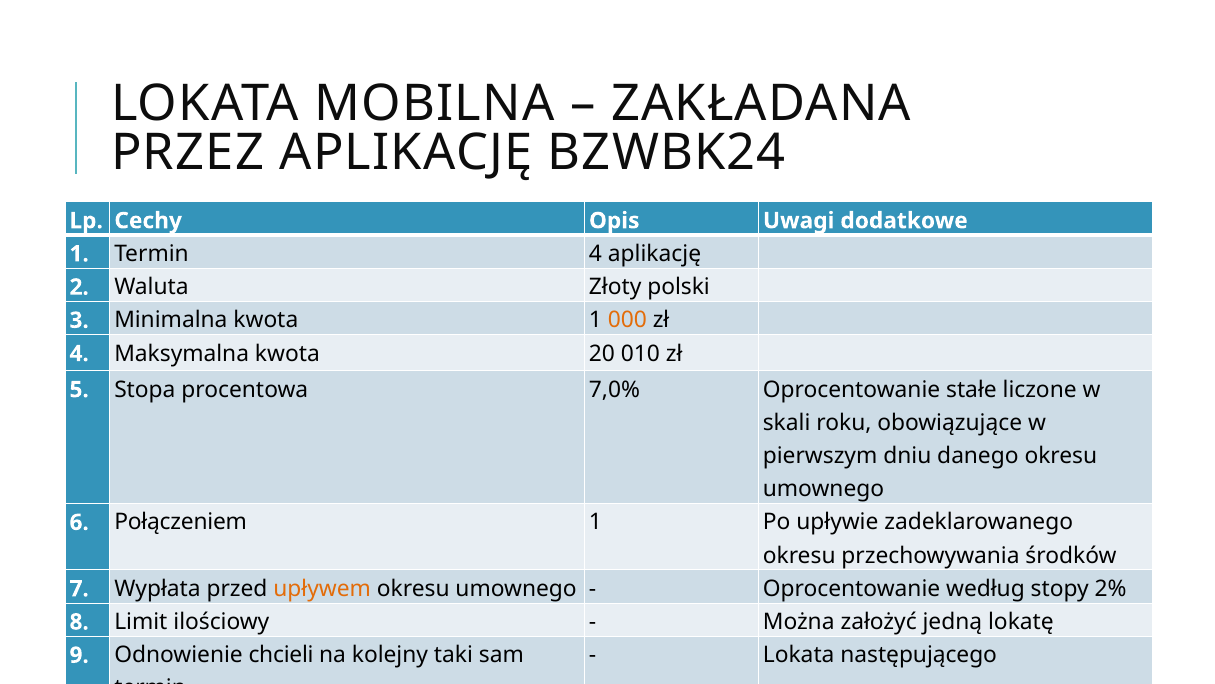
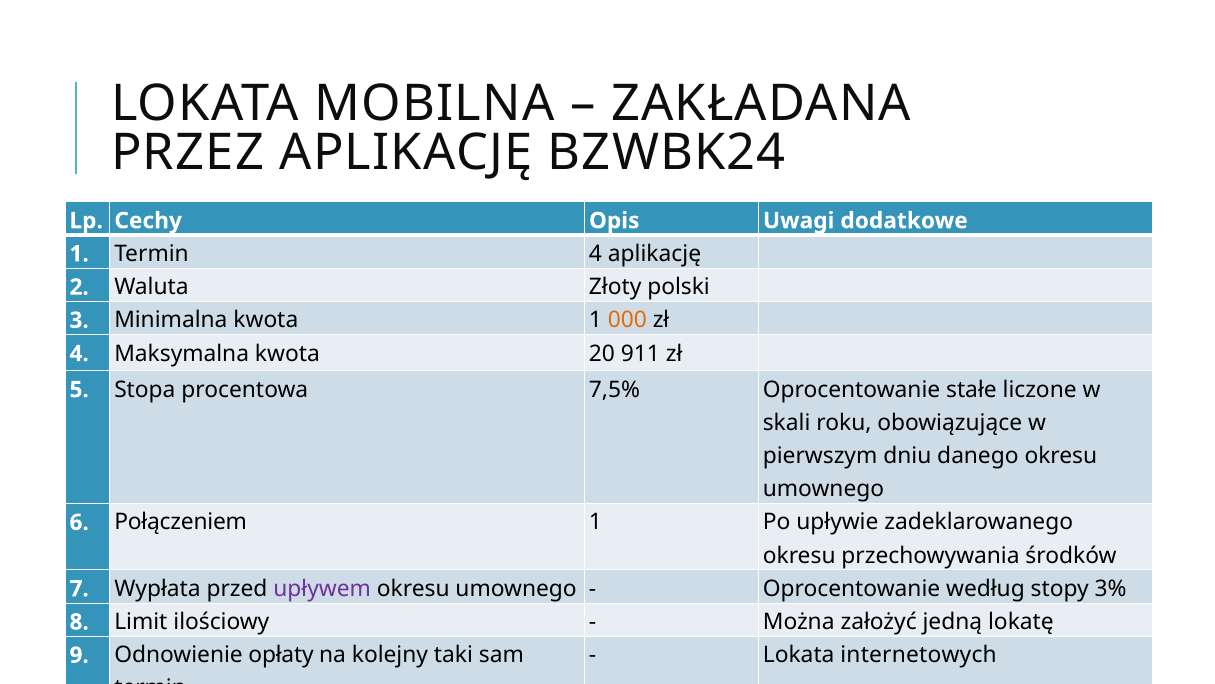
010: 010 -> 911
7,0%: 7,0% -> 7,5%
upływem colour: orange -> purple
2%: 2% -> 3%
następującego: następującego -> internetowych
chcieli: chcieli -> opłaty
